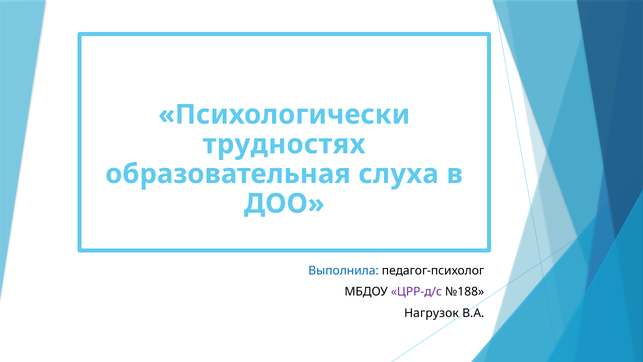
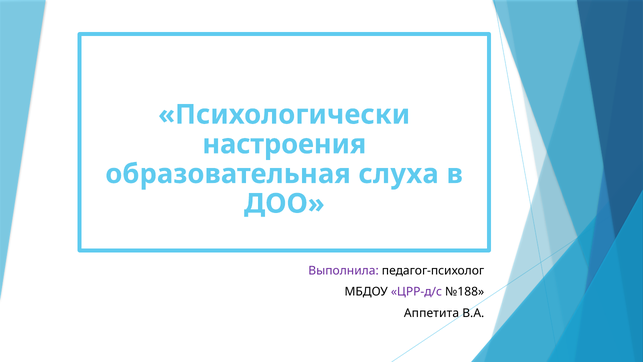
трудностях: трудностях -> настроения
Выполнила colour: blue -> purple
Нагрузок: Нагрузок -> Аппетита
